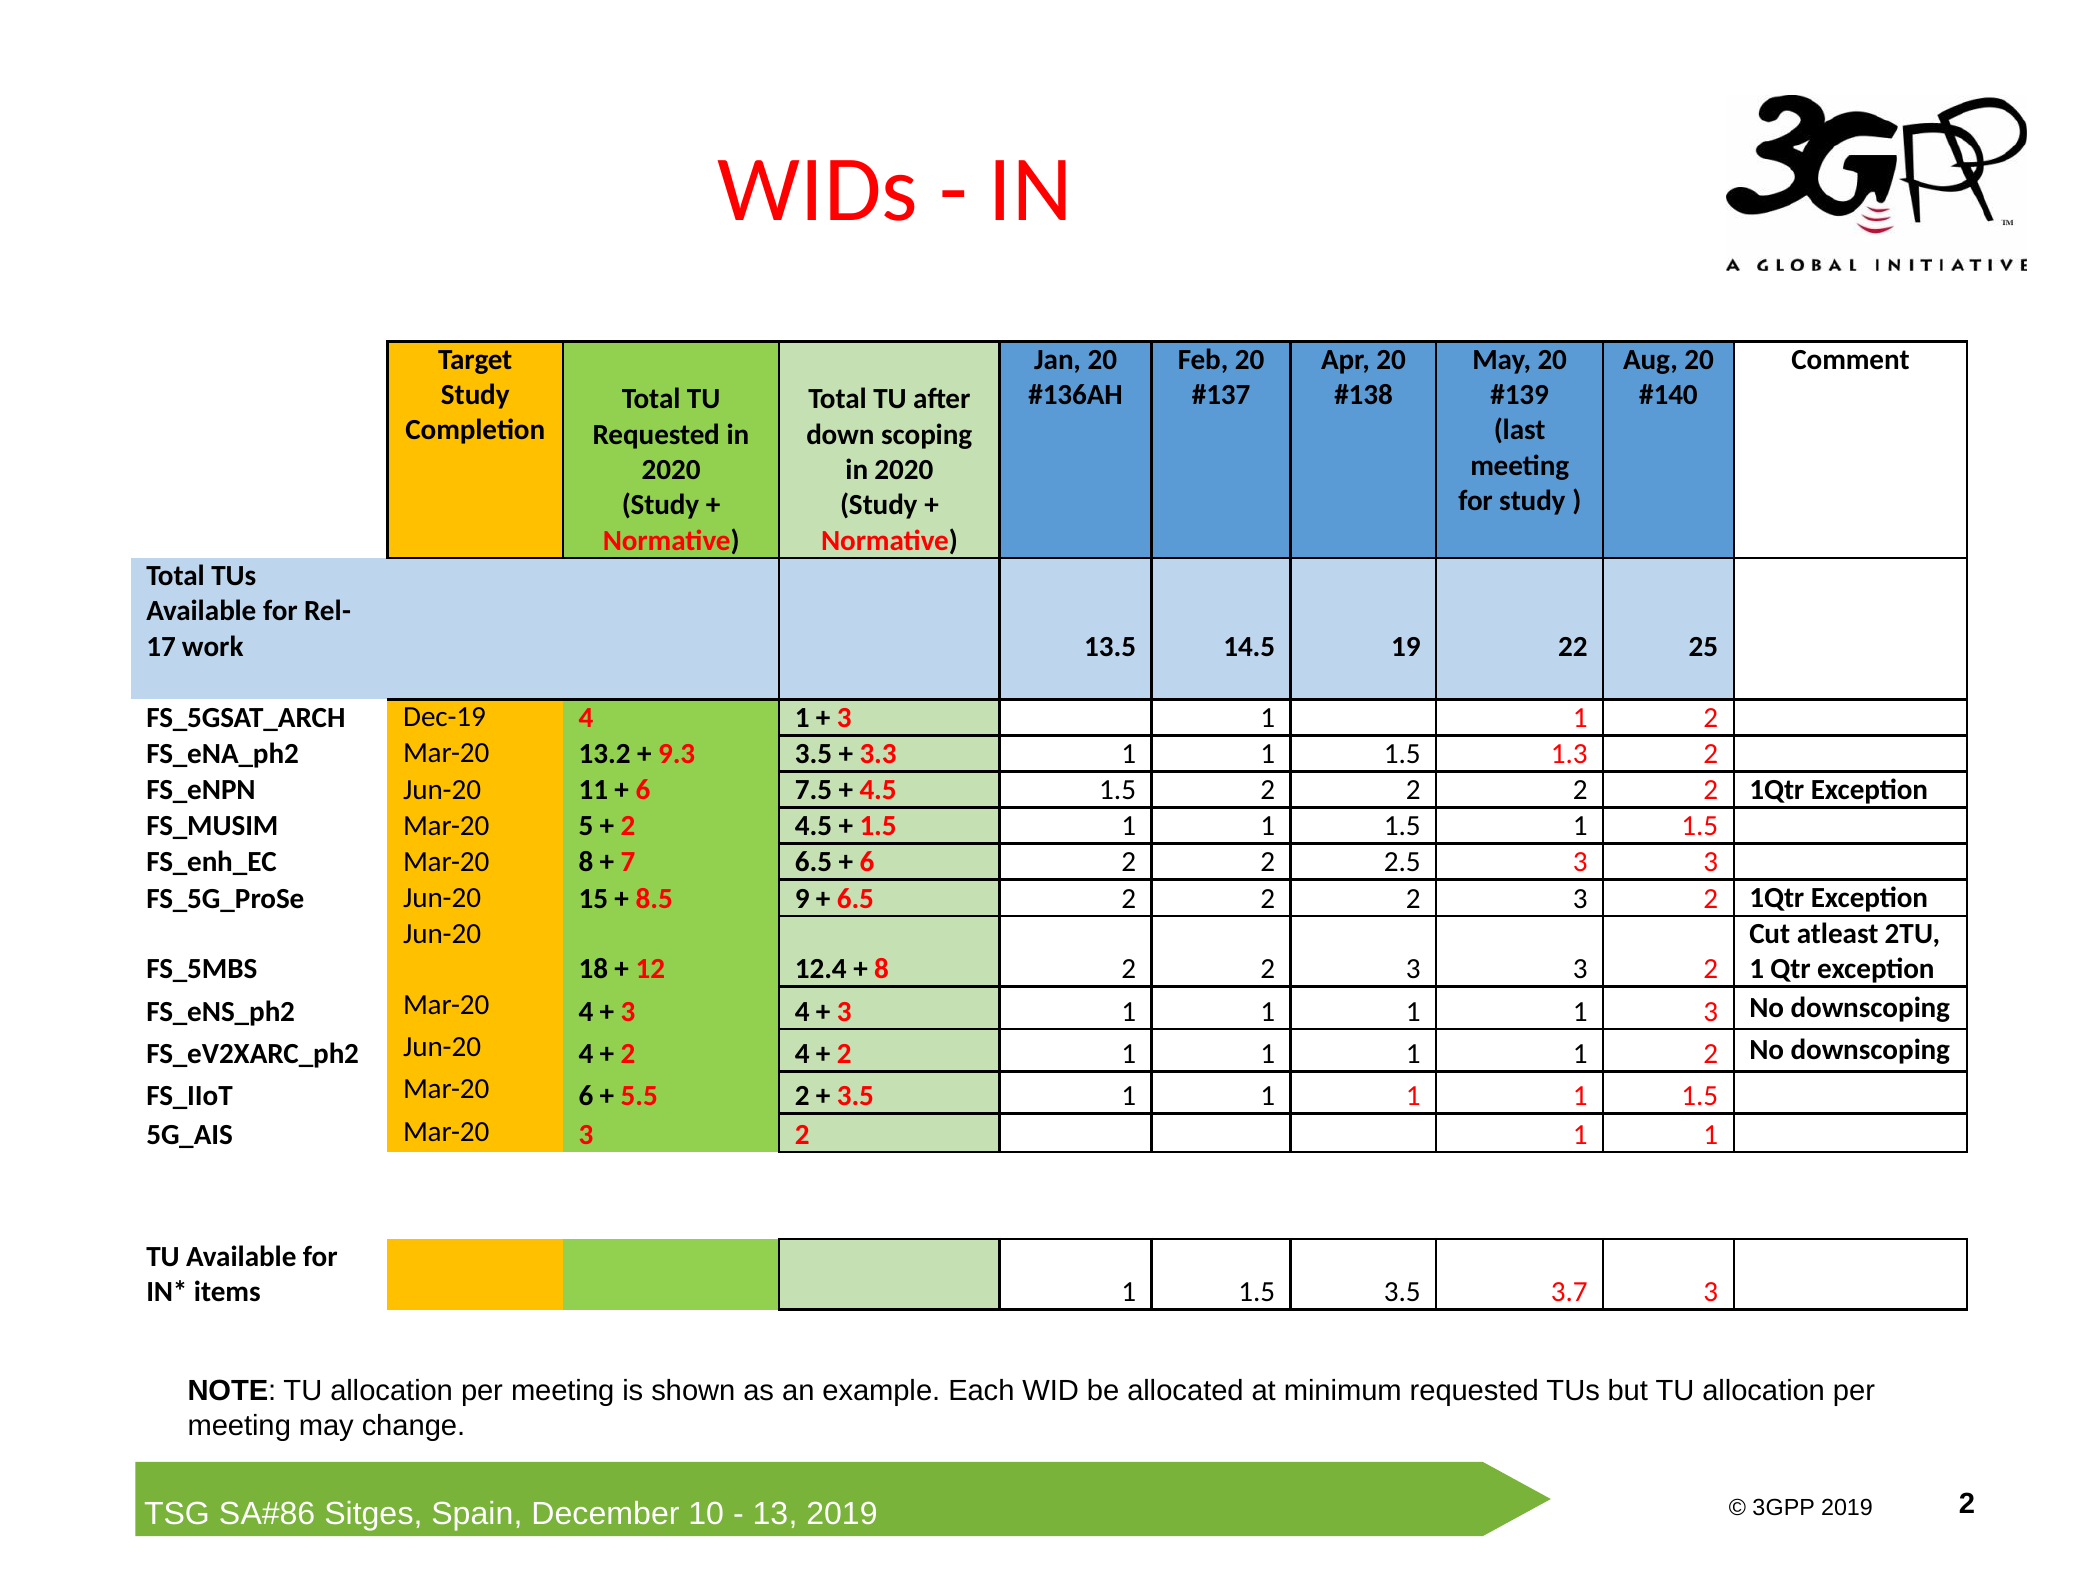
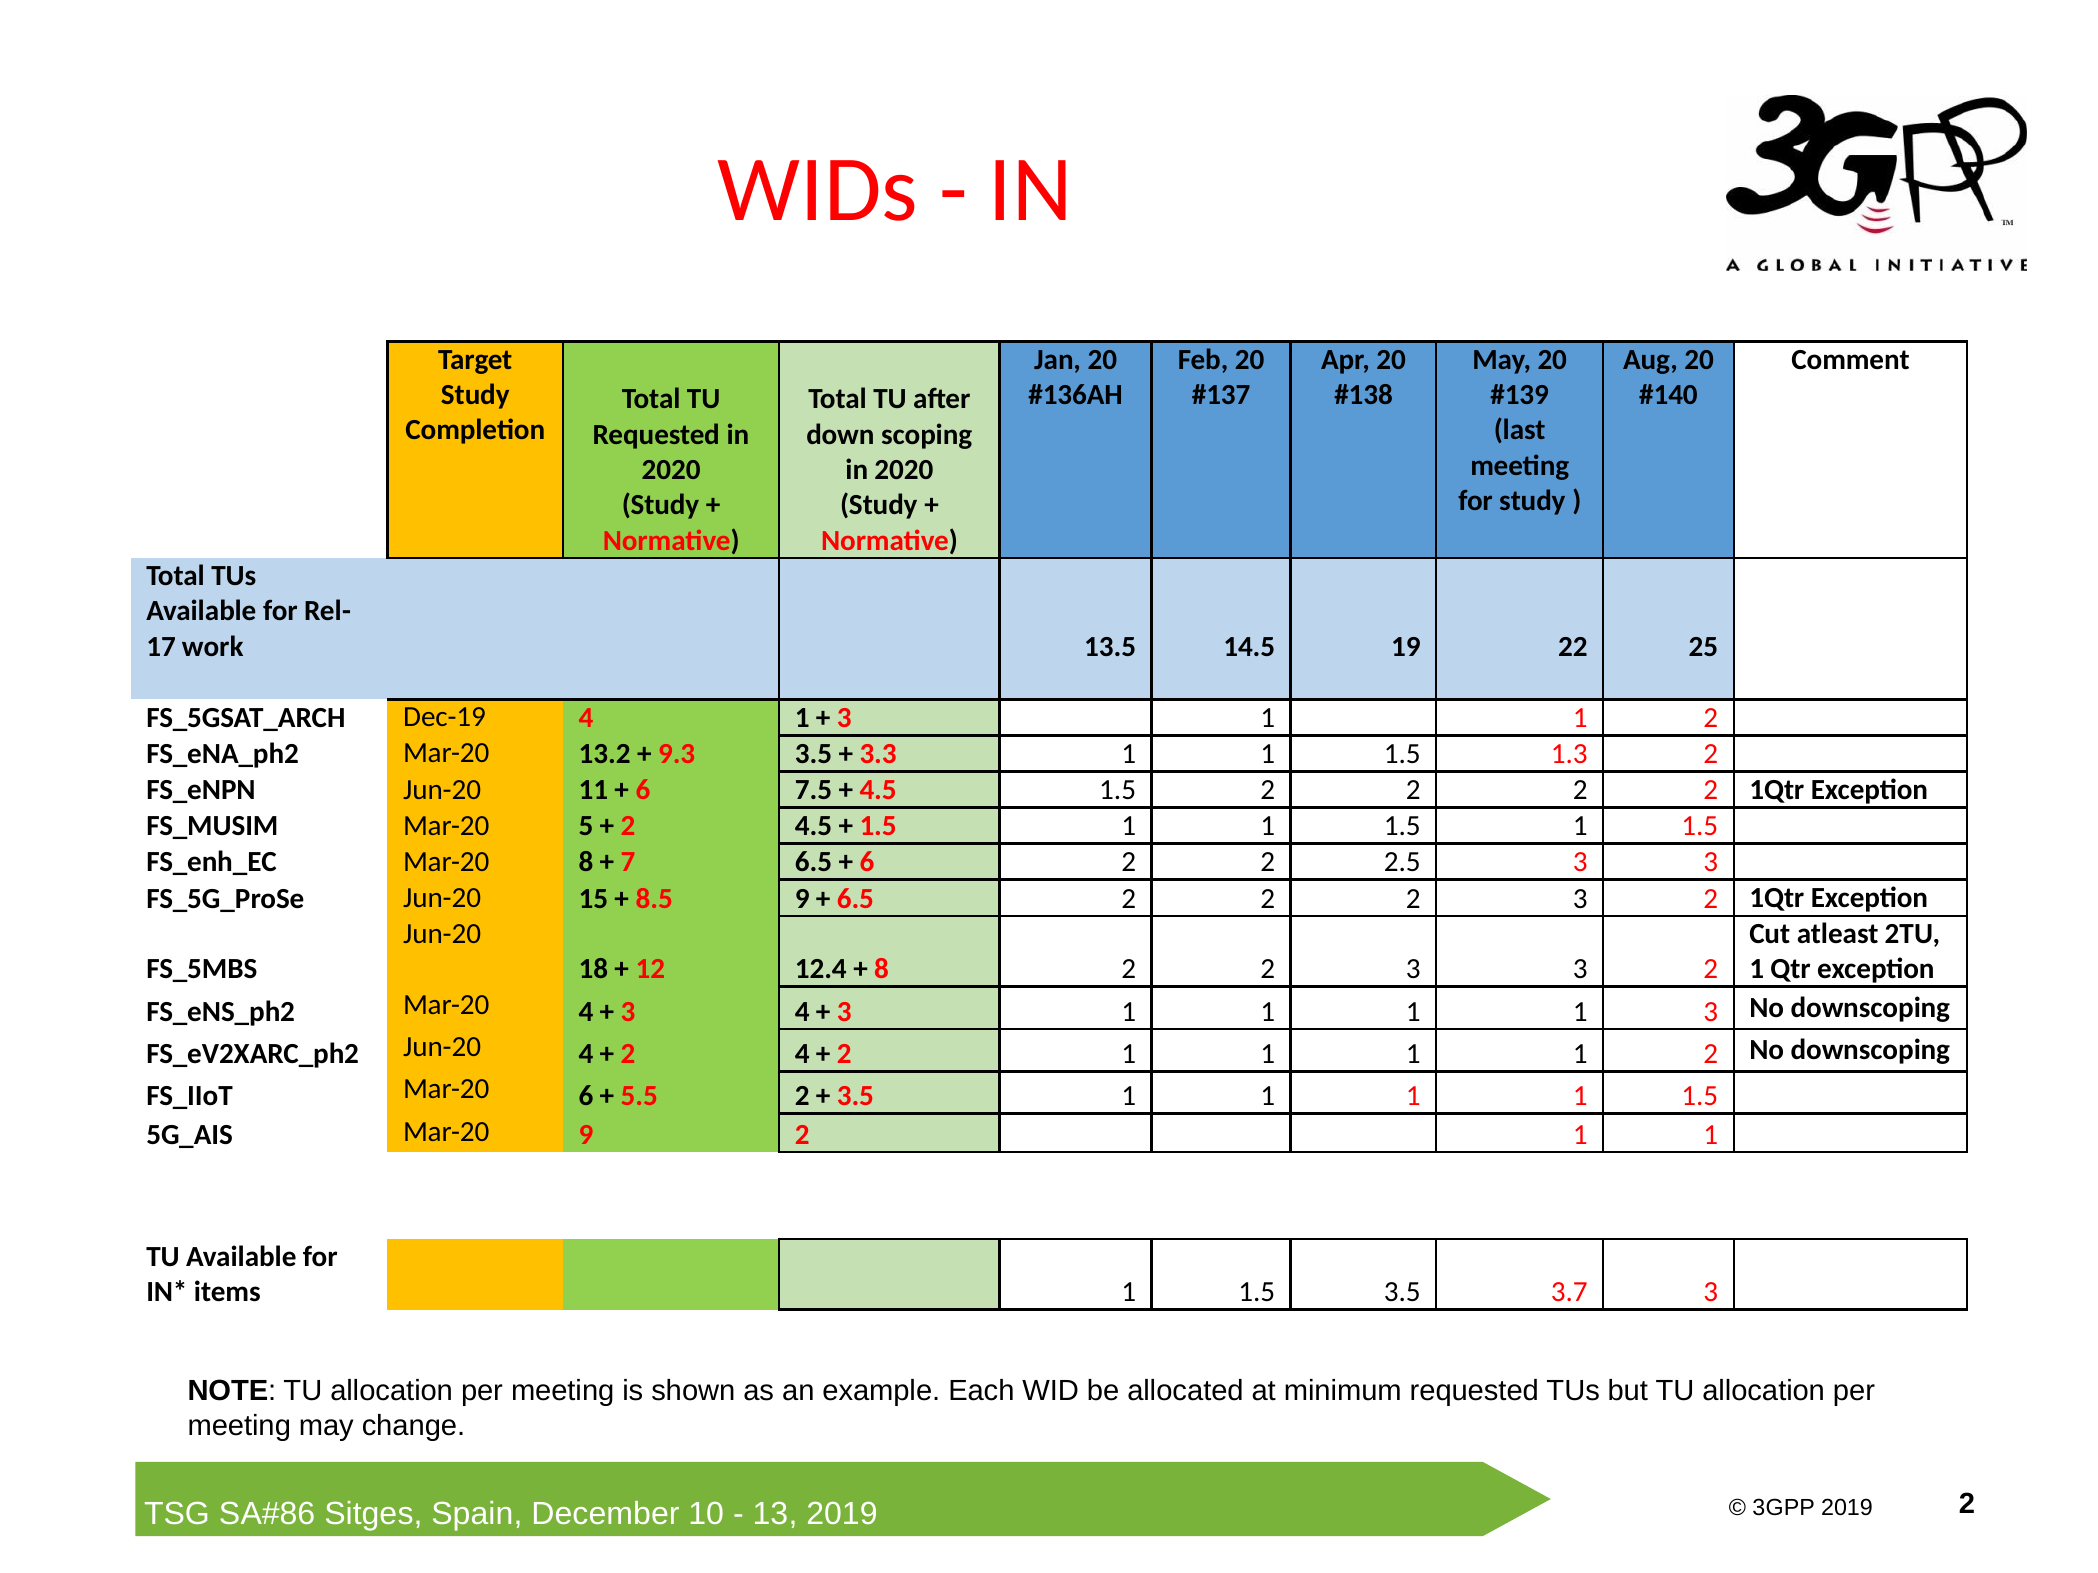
Mar-20 3: 3 -> 9
